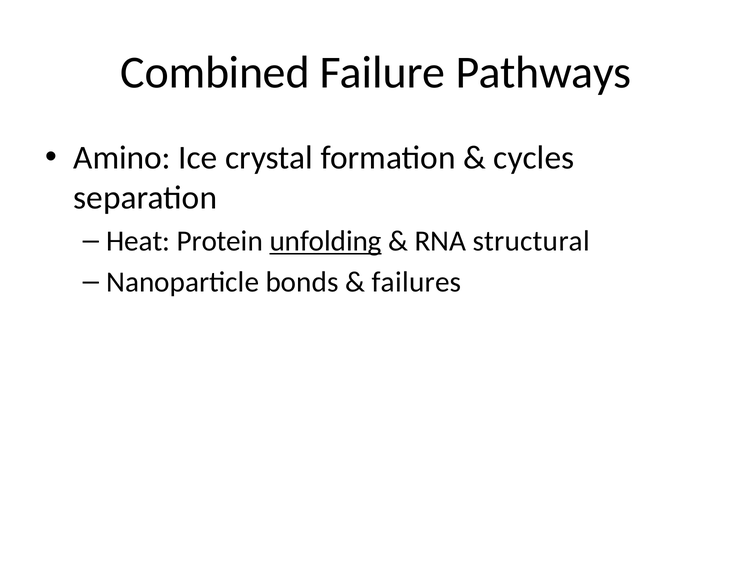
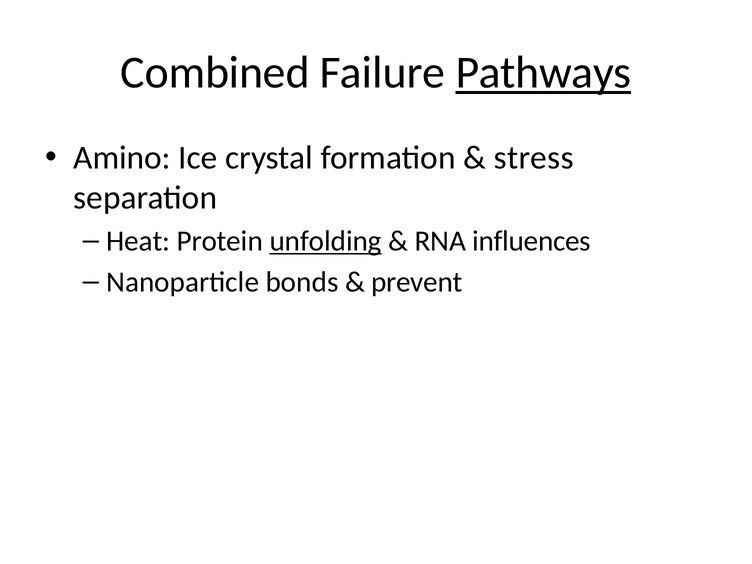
Pathways underline: none -> present
cycles: cycles -> stress
structural: structural -> influences
failures: failures -> prevent
